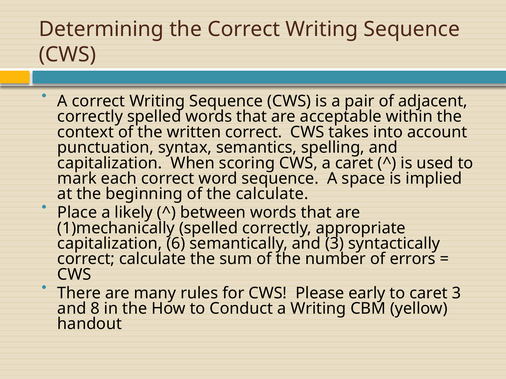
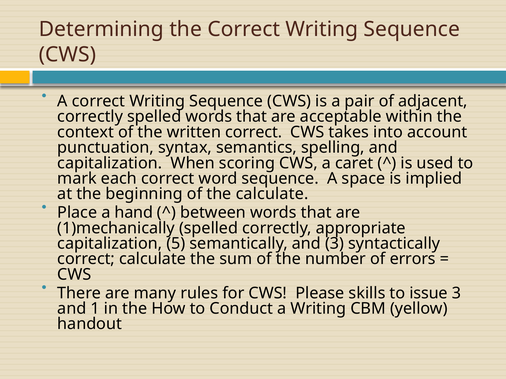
likely: likely -> hand
6: 6 -> 5
early: early -> skills
to caret: caret -> issue
8: 8 -> 1
